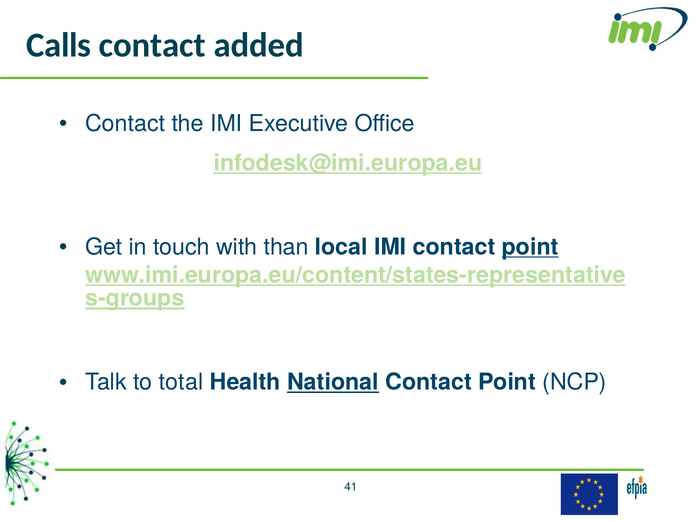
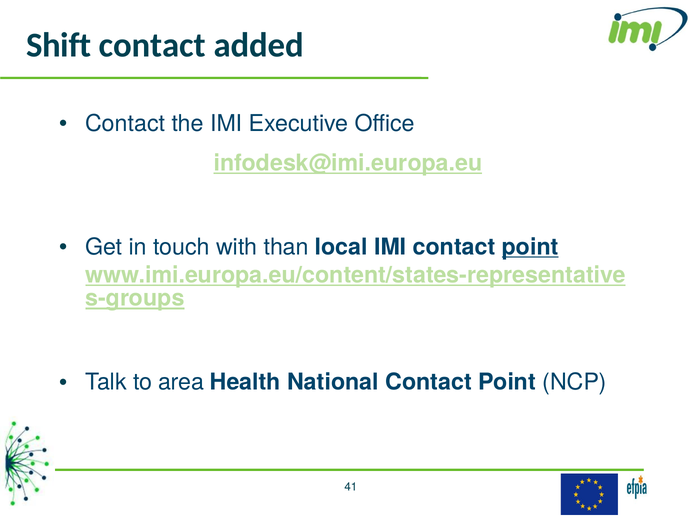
Calls: Calls -> Shift
total: total -> area
National underline: present -> none
